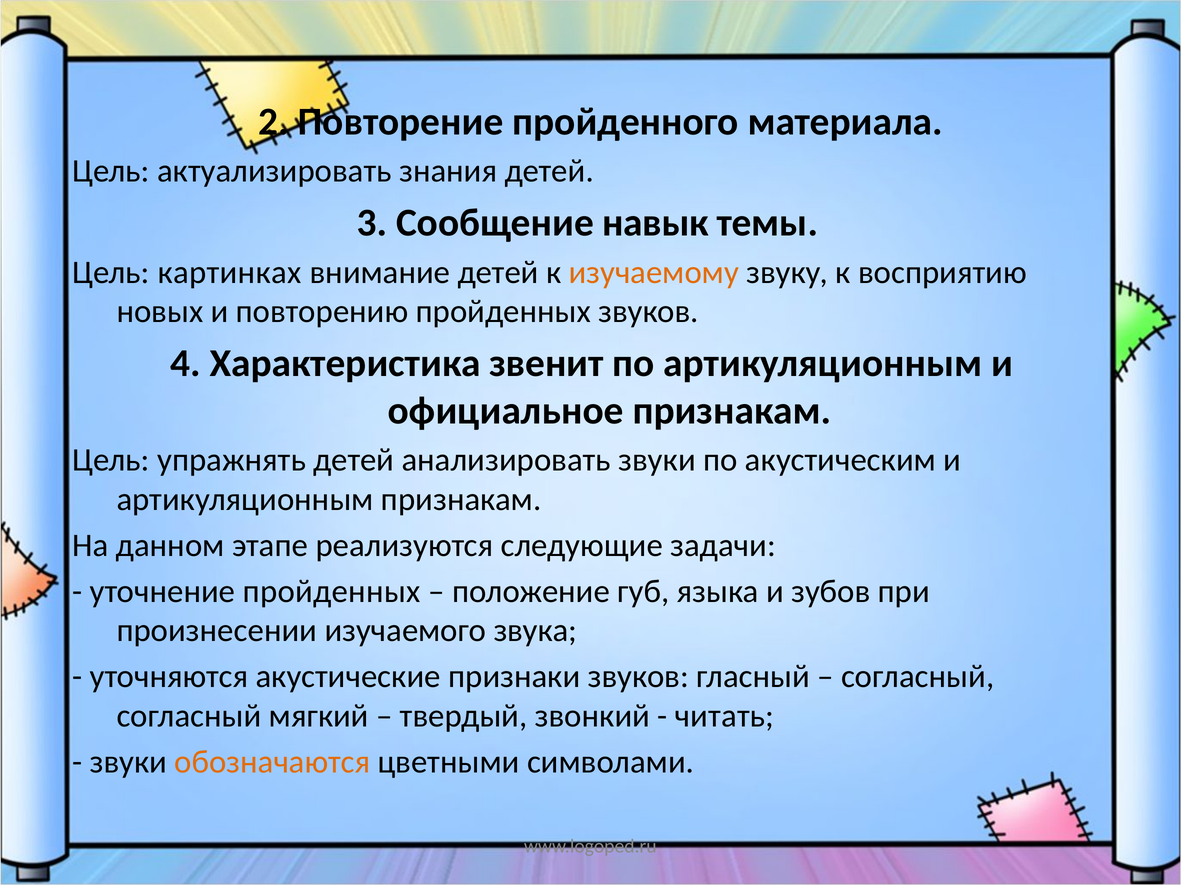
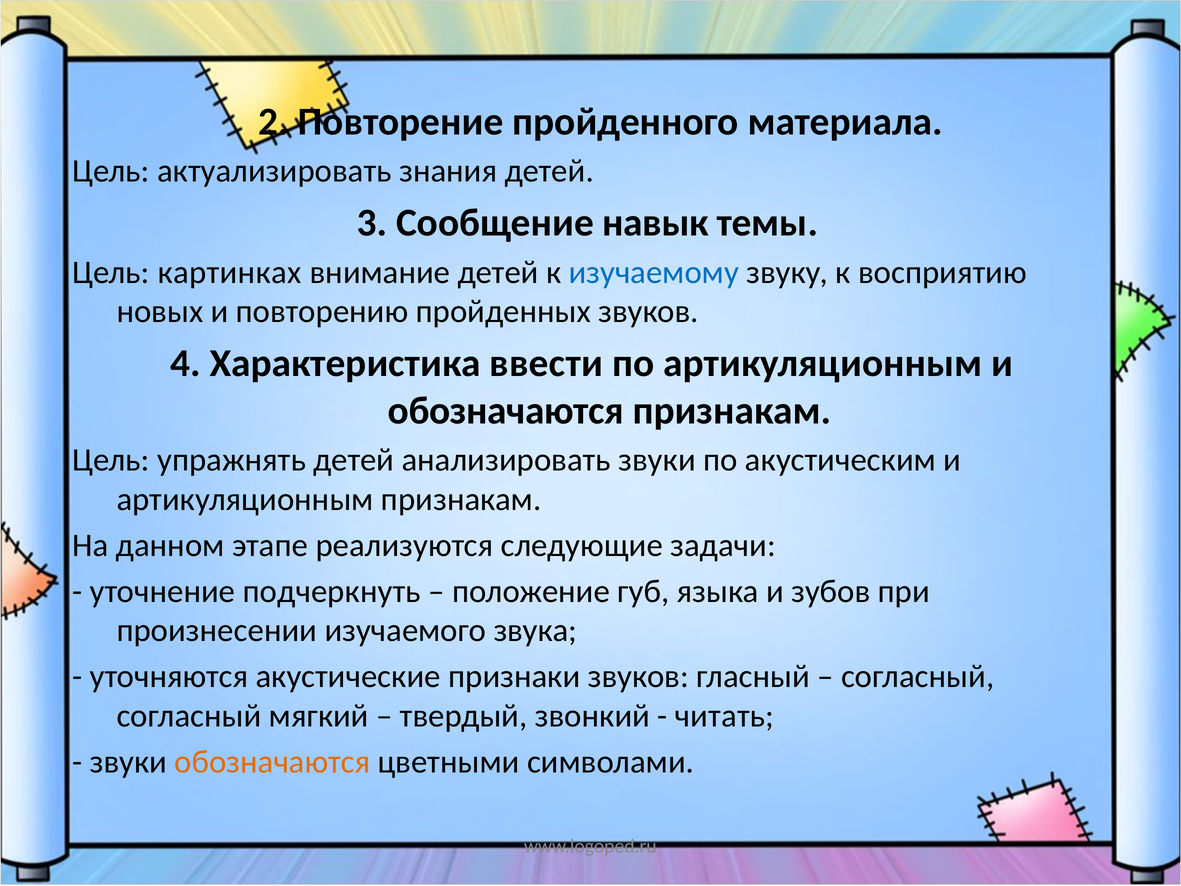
изучаемому colour: orange -> blue
звенит: звенит -> ввести
официальное at (506, 410): официальное -> обозначаются
уточнение пройденных: пройденных -> подчеркнуть
